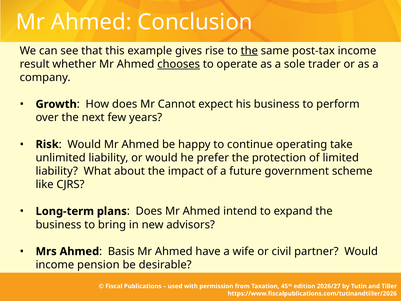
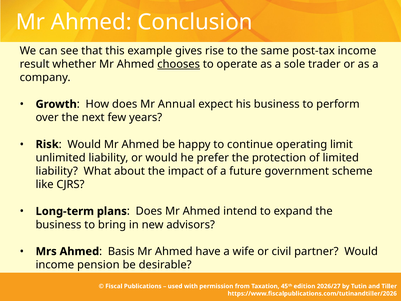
the at (249, 51) underline: present -> none
Cannot: Cannot -> Annual
take: take -> limit
